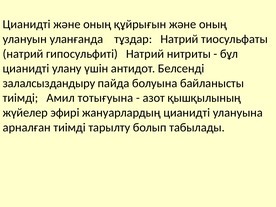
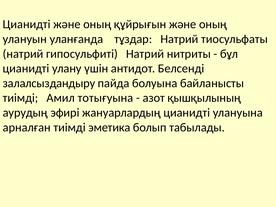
жүйелер: жүйелер -> аурудың
тарылту: тарылту -> эметика
